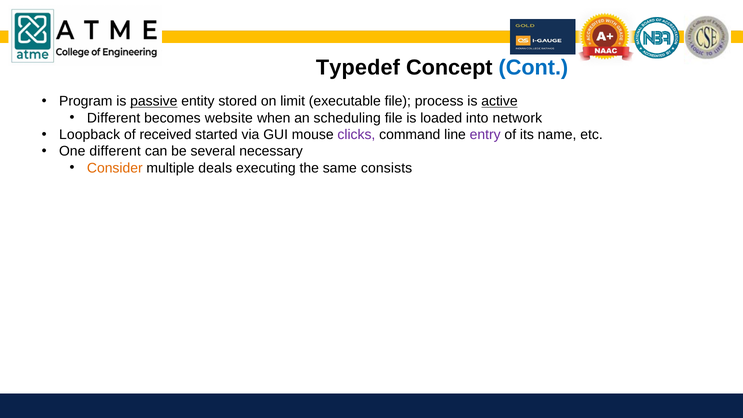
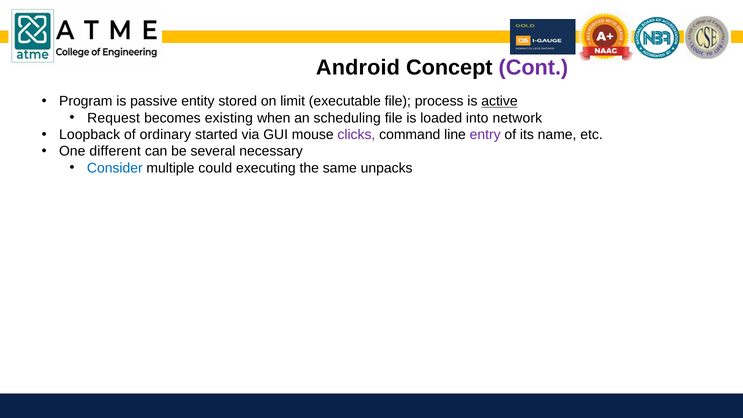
Typedef: Typedef -> Android
Cont colour: blue -> purple
passive underline: present -> none
Different at (114, 118): Different -> Request
website: website -> existing
received: received -> ordinary
Consider colour: orange -> blue
deals: deals -> could
consists: consists -> unpacks
